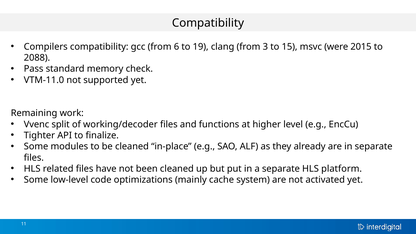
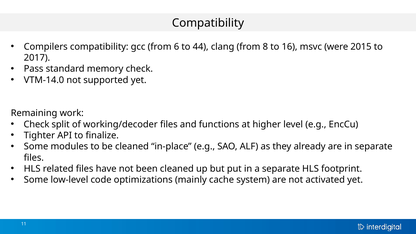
19: 19 -> 44
3: 3 -> 8
15: 15 -> 16
2088: 2088 -> 2017
VTM-11.0: VTM-11.0 -> VTM-14.0
Vvenc at (37, 124): Vvenc -> Check
platform: platform -> footprint
